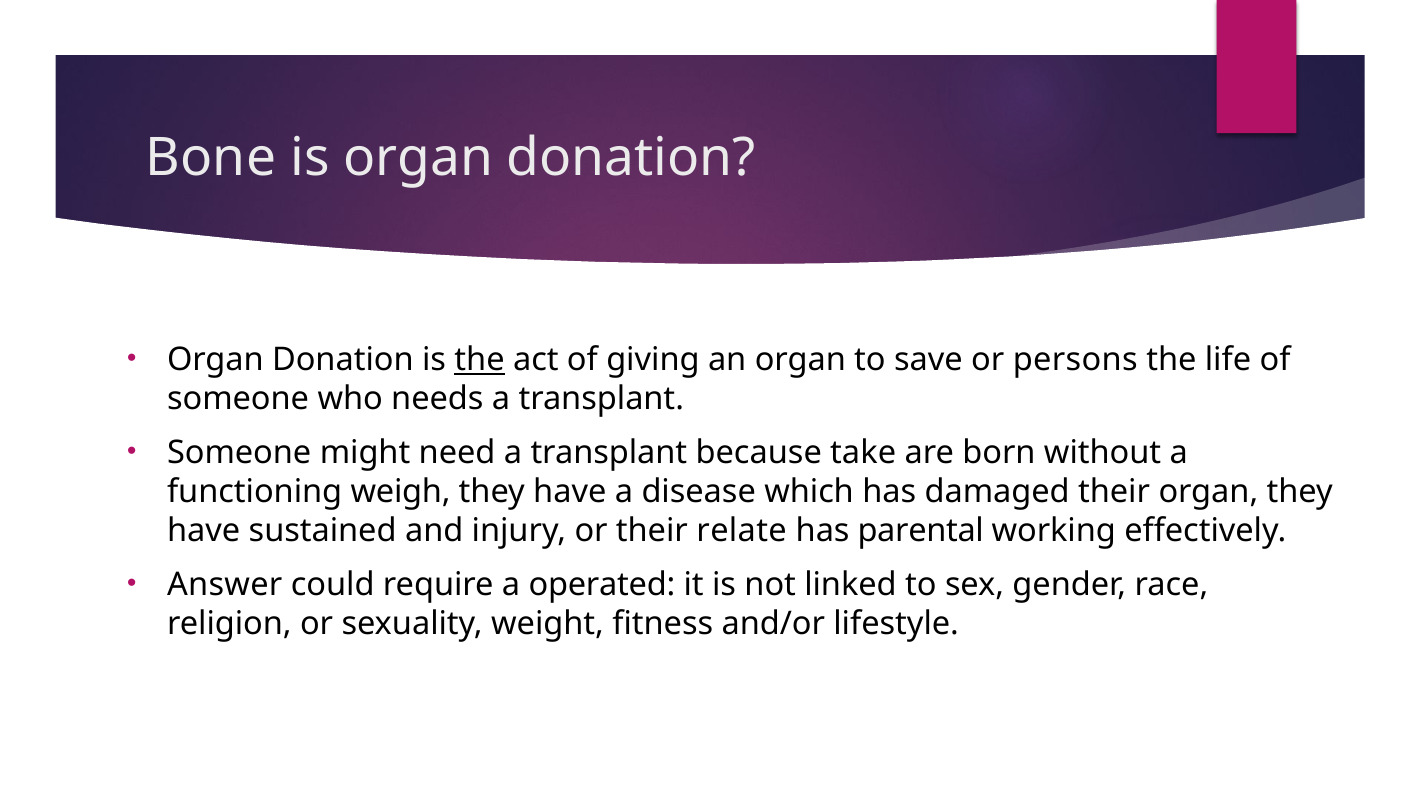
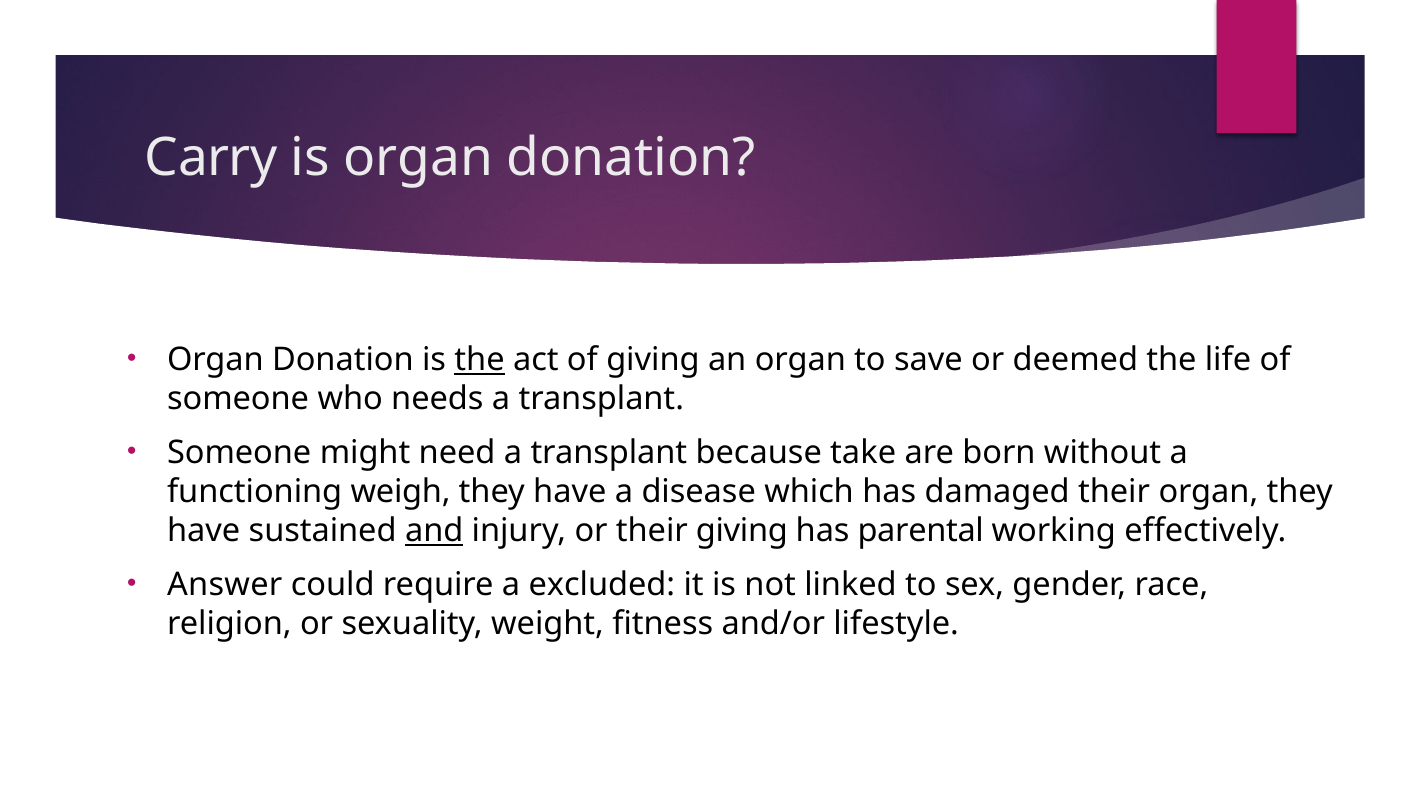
Bone: Bone -> Carry
persons: persons -> deemed
and underline: none -> present
their relate: relate -> giving
operated: operated -> excluded
